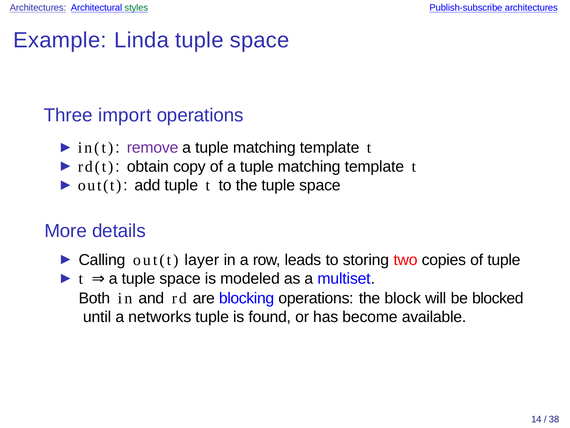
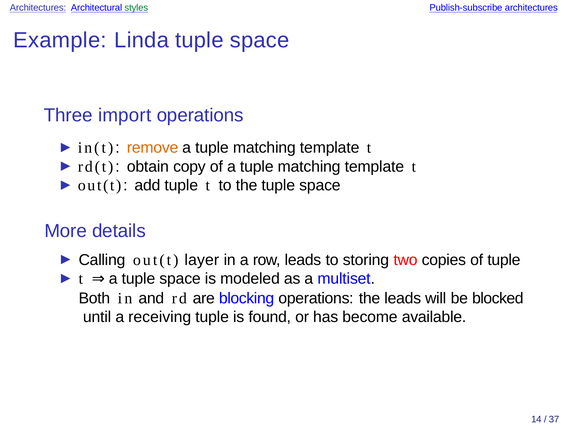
remove colour: purple -> orange
the block: block -> leads
networks: networks -> receiving
38: 38 -> 37
